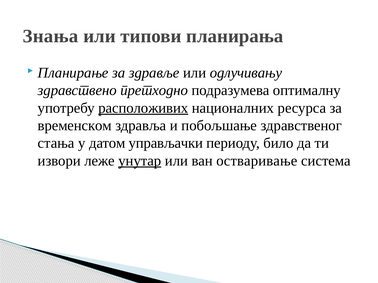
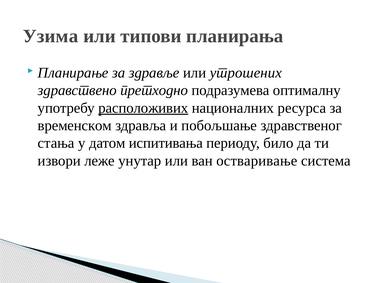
Знања: Знања -> Узима
одлучивању: одлучивању -> утрошених
управљачки: управљачки -> испитивања
унутар underline: present -> none
